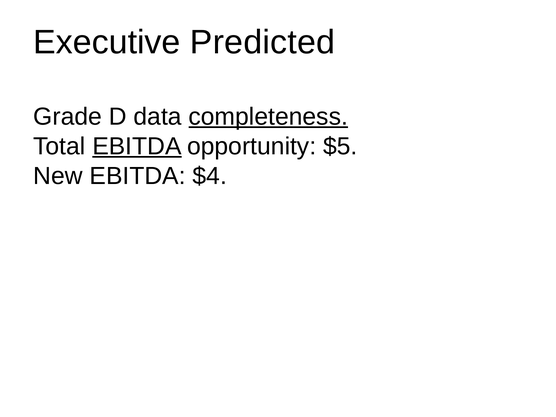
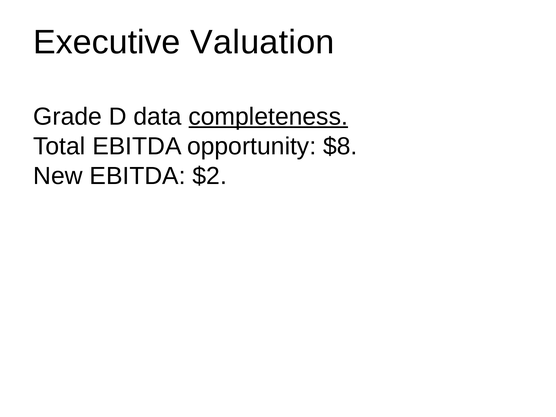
Predicted: Predicted -> Valuation
EBITDA at (137, 146) underline: present -> none
$5: $5 -> $8
$4: $4 -> $2
